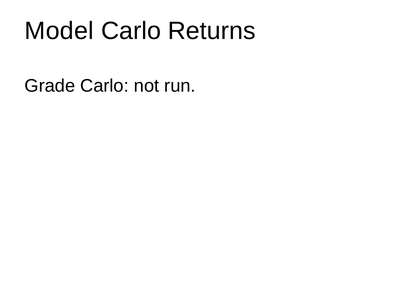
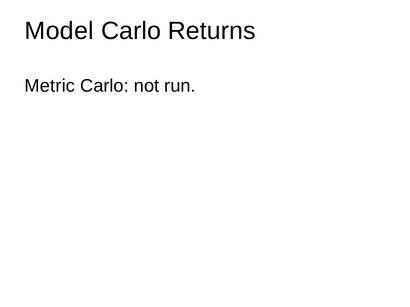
Grade: Grade -> Metric
